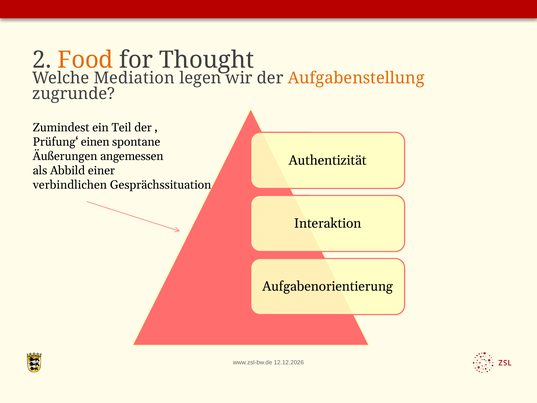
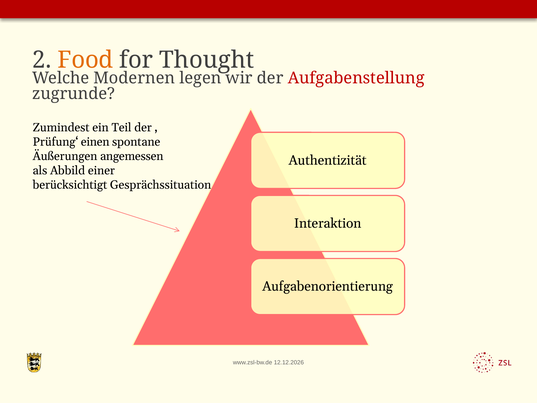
Mediation: Mediation -> Modernen
Aufgabenstellung colour: orange -> red
verbindlichen: verbindlichen -> berücksichtigt
